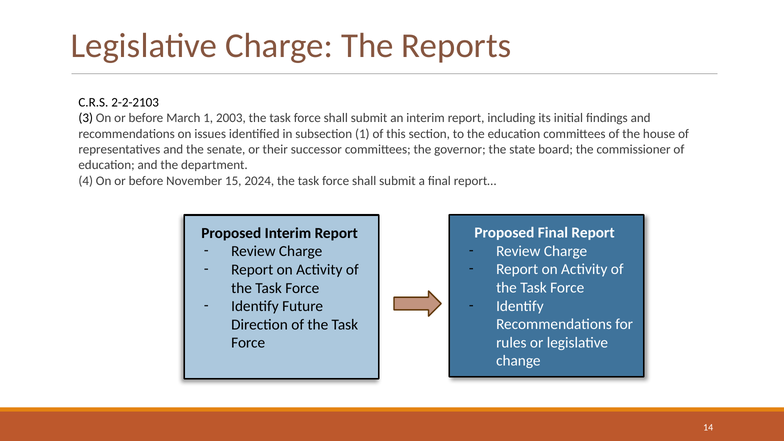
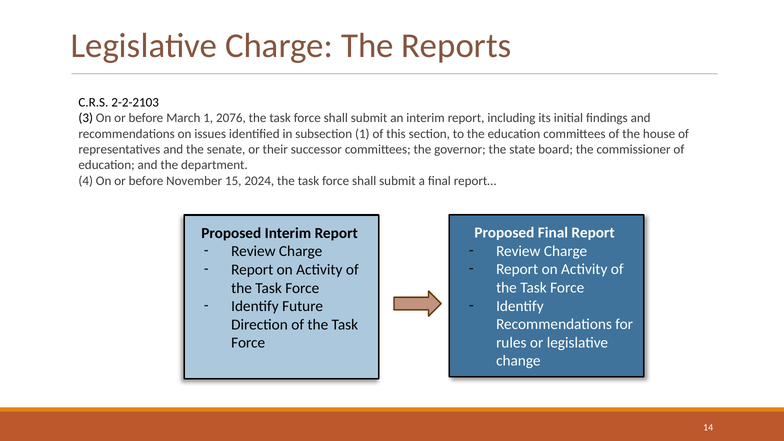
2003: 2003 -> 2076
